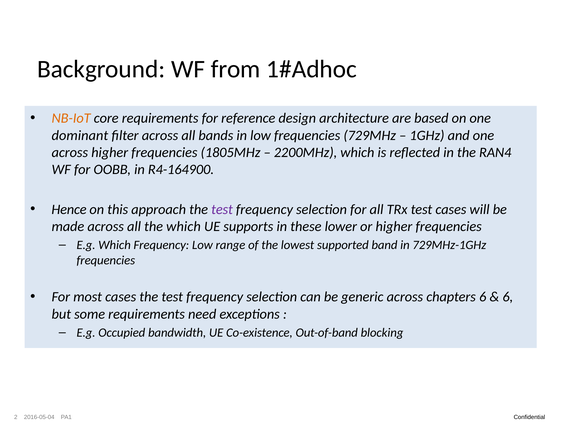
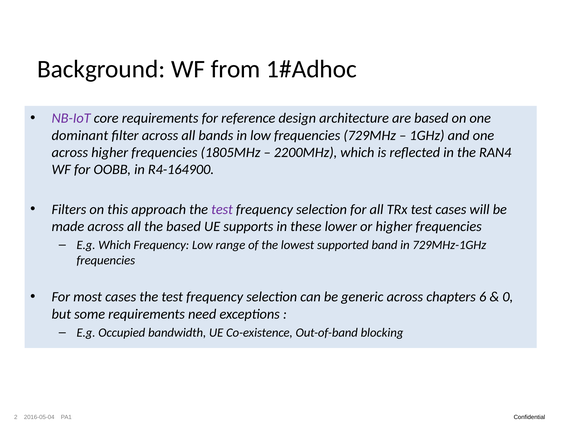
NB-IoT colour: orange -> purple
Hence: Hence -> Filters
the which: which -> based
6 at (508, 297): 6 -> 0
